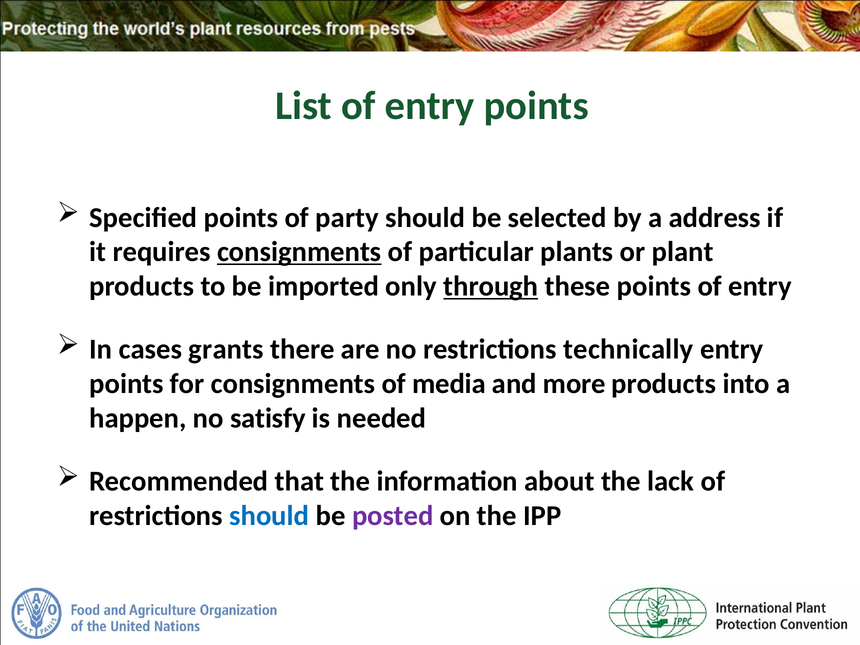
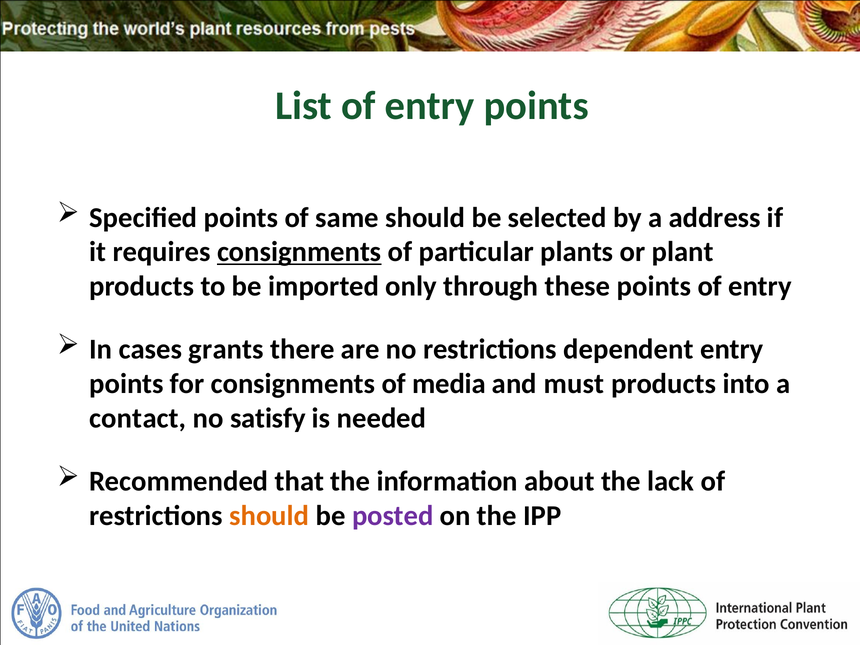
party: party -> same
through underline: present -> none
technically: technically -> dependent
more: more -> must
happen: happen -> contact
should at (269, 516) colour: blue -> orange
